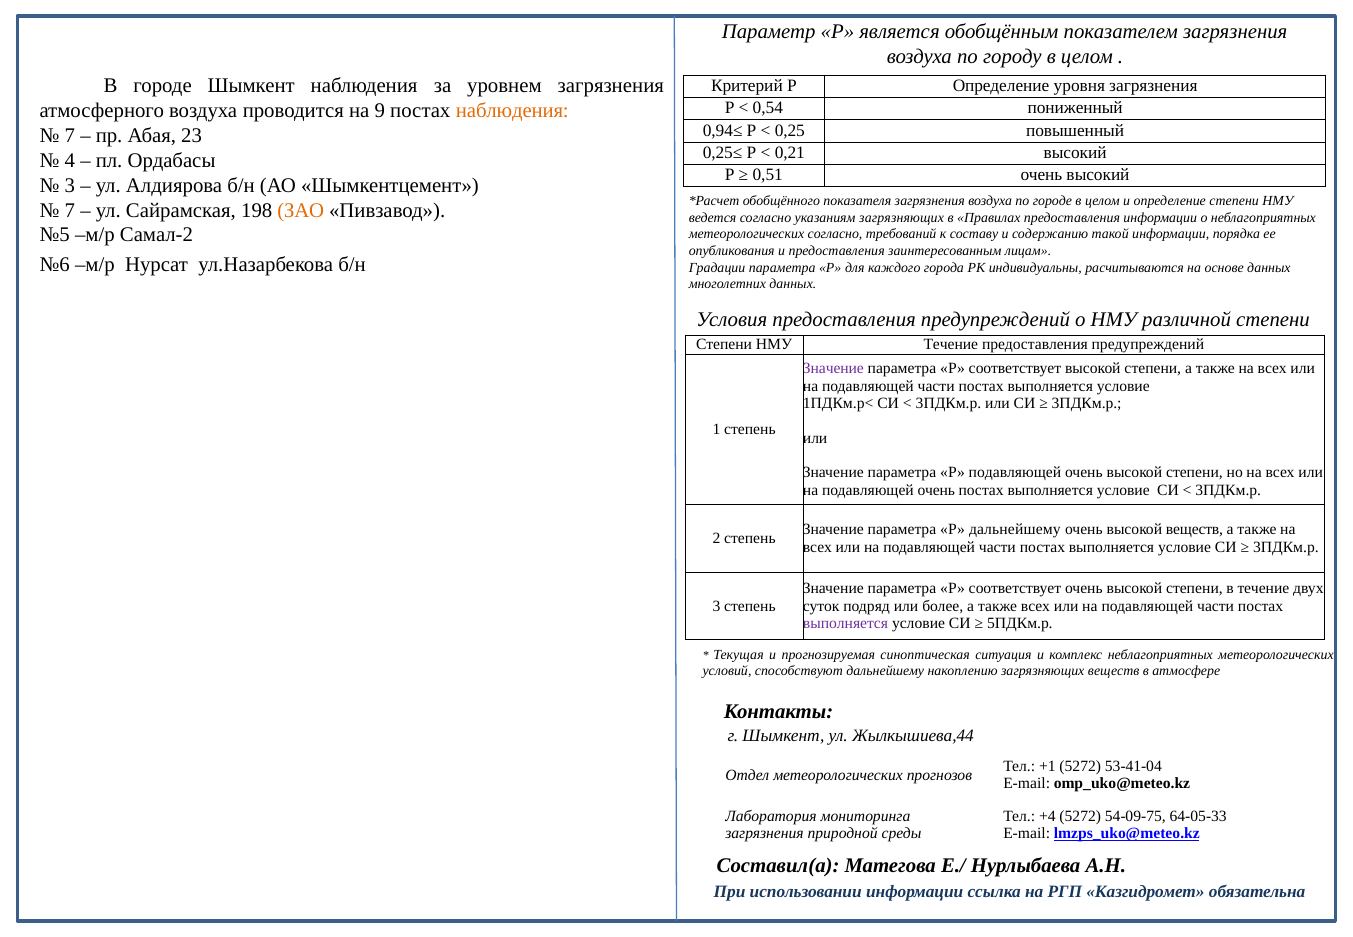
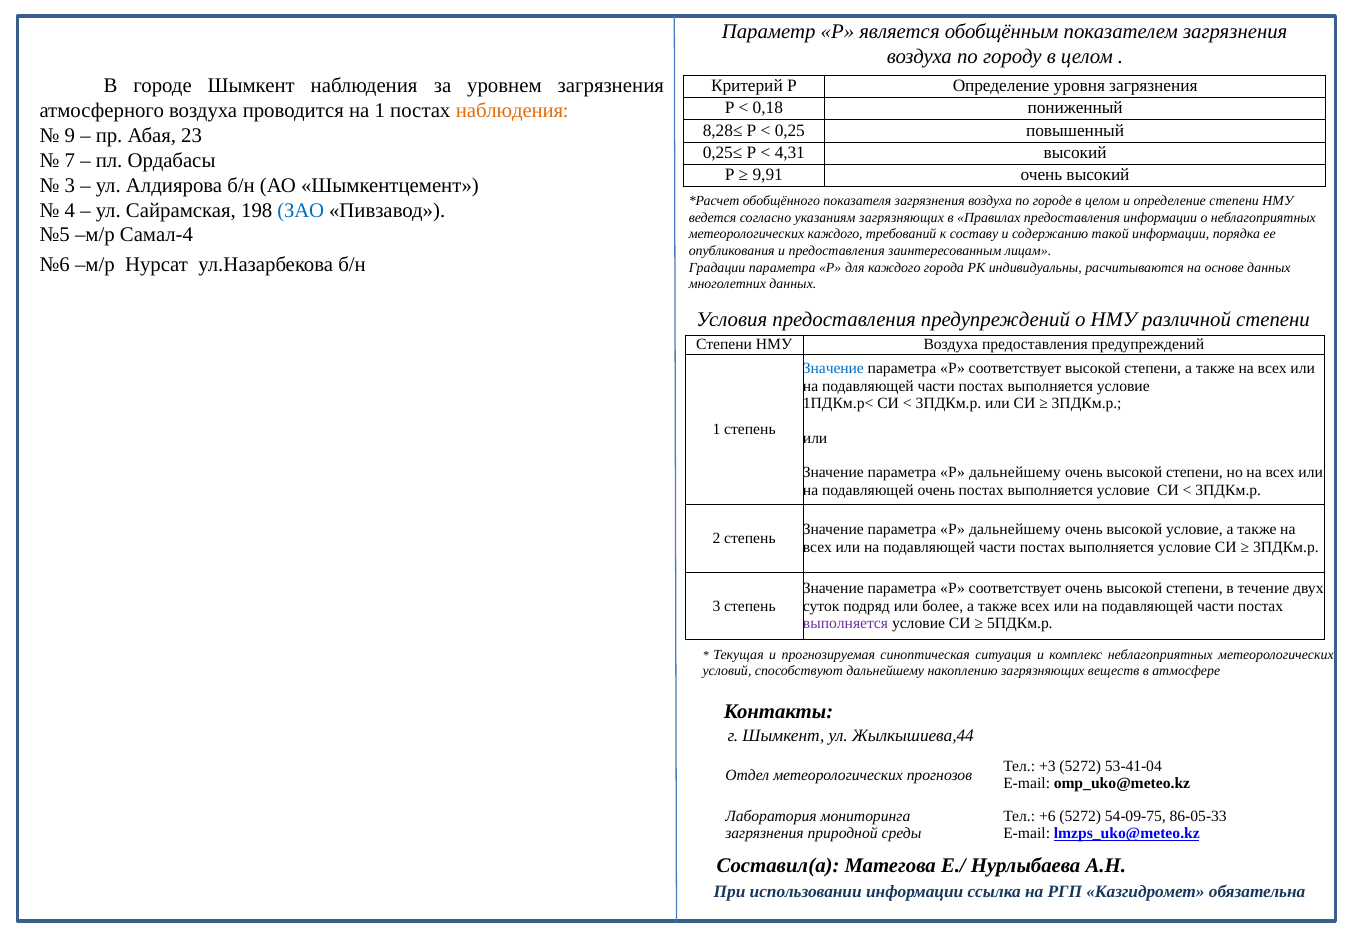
0,54: 0,54 -> 0,18
на 9: 9 -> 1
0,94≤: 0,94≤ -> 8,28≤
7 at (70, 135): 7 -> 9
0,21: 0,21 -> 4,31
4: 4 -> 7
0,51: 0,51 -> 9,91
7 at (70, 210): 7 -> 4
ЗАО colour: orange -> blue
Самал-2: Самал-2 -> Самал-4
метеорологических согласно: согласно -> каждого
НМУ Течение: Течение -> Воздуха
Значение at (833, 369) colour: purple -> blue
подавляющей at (1015, 472): подавляющей -> дальнейшему
высокой веществ: веществ -> условие
+1: +1 -> +3
+4: +4 -> +6
64-05-33: 64-05-33 -> 86-05-33
